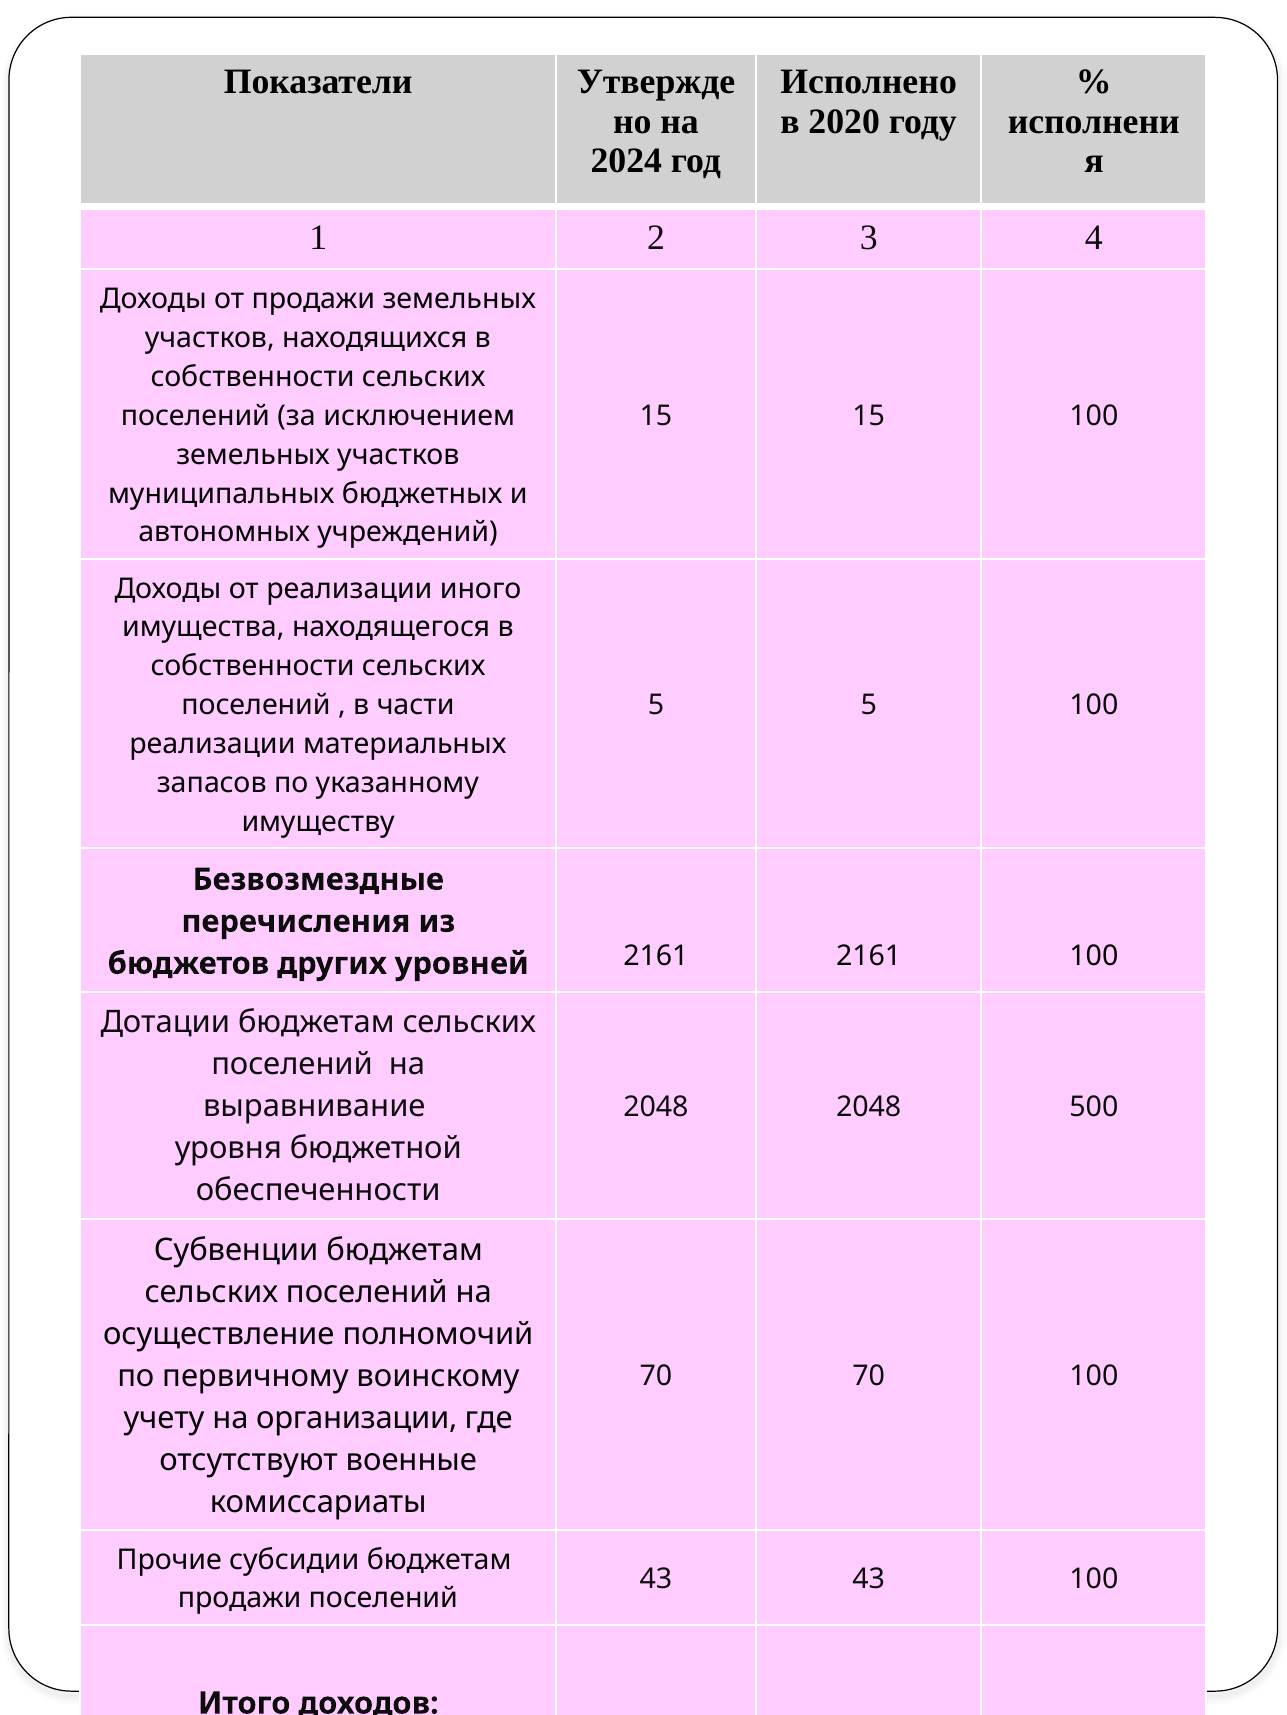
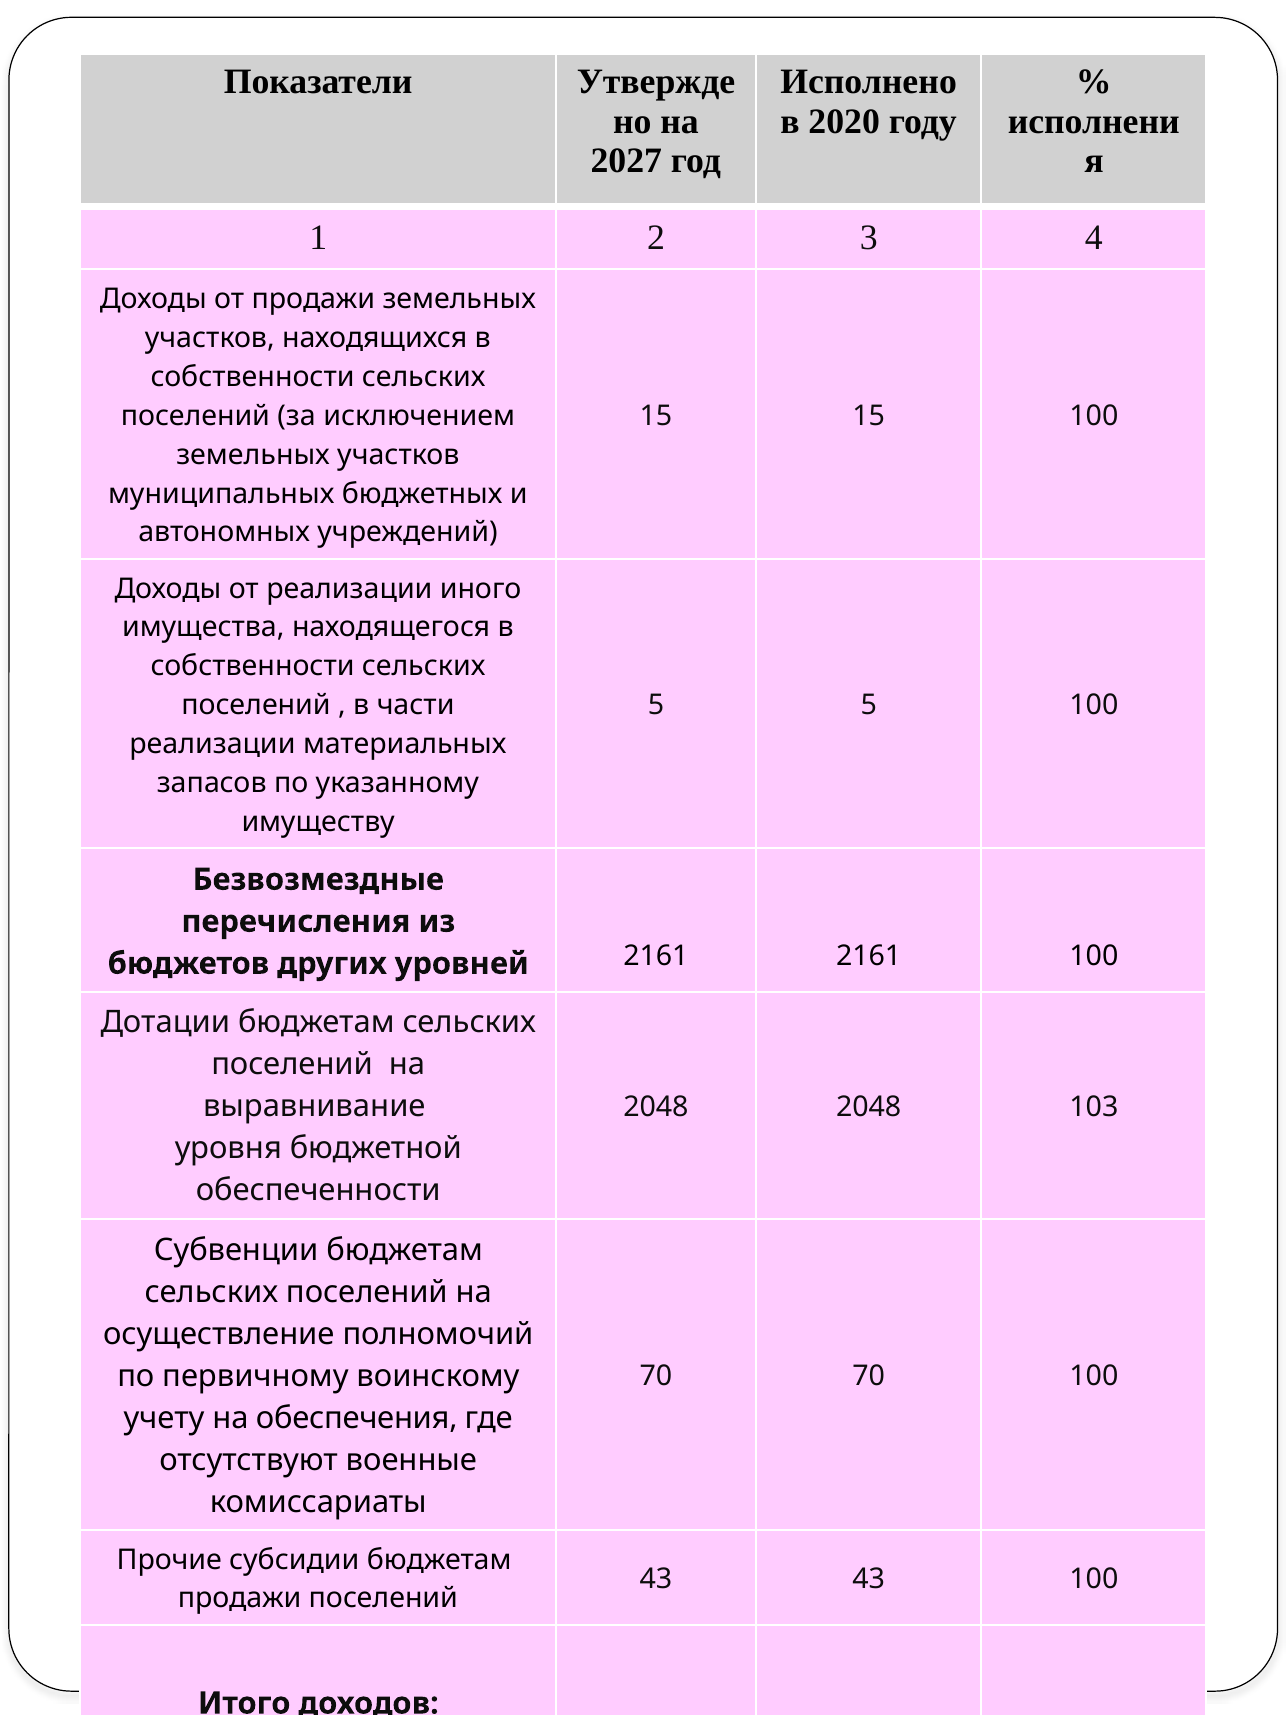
2024: 2024 -> 2027
500: 500 -> 103
организации: организации -> обеспечения
